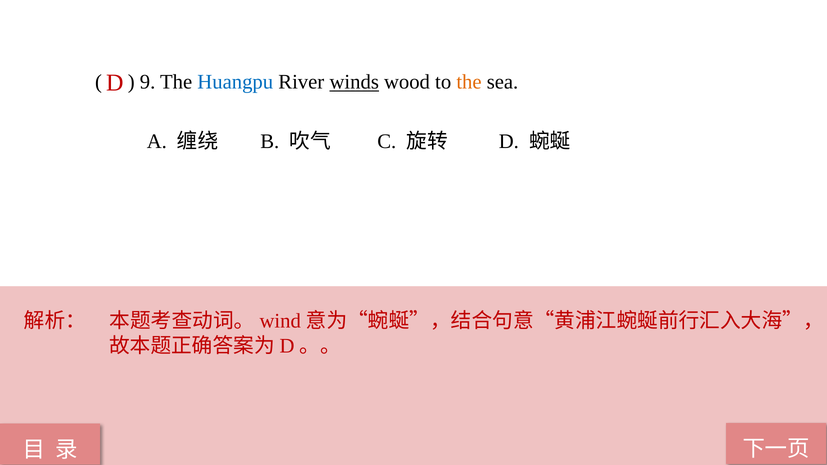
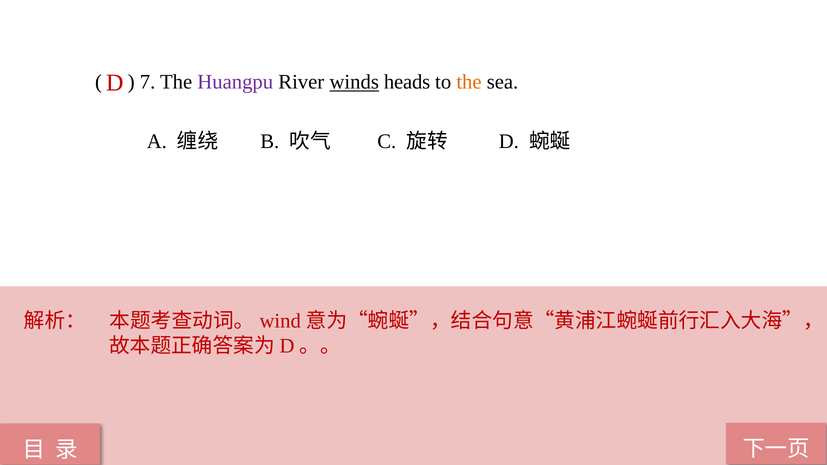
9: 9 -> 7
Huangpu colour: blue -> purple
wood: wood -> heads
